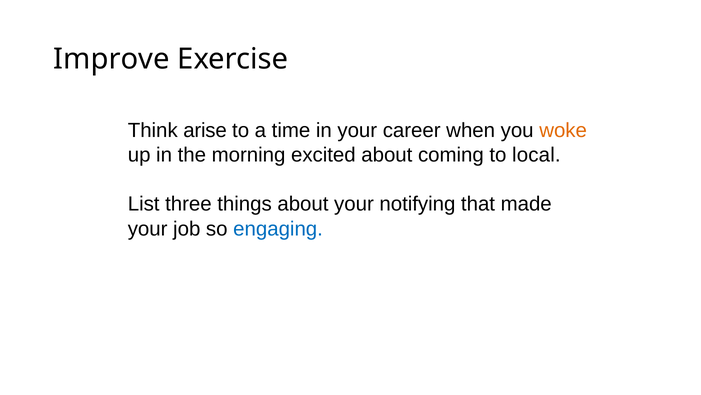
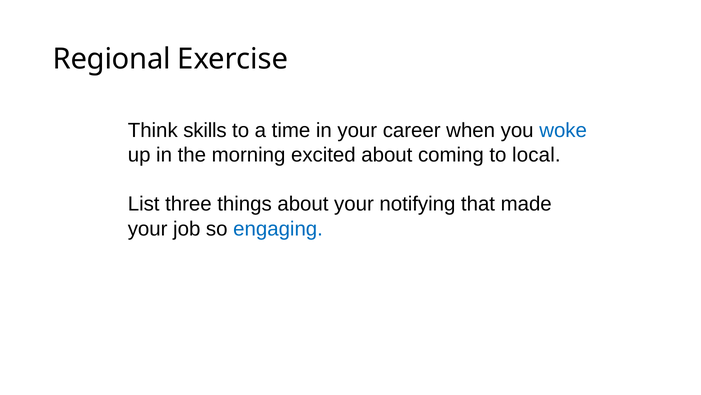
Improve: Improve -> Regional
arise: arise -> skills
woke colour: orange -> blue
